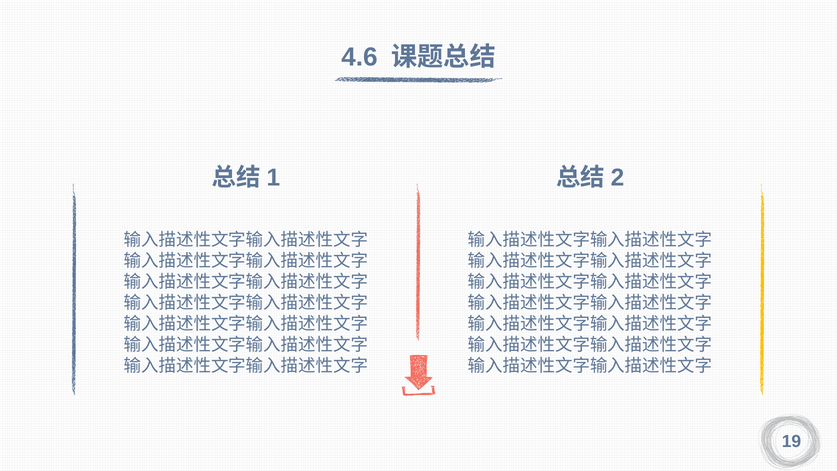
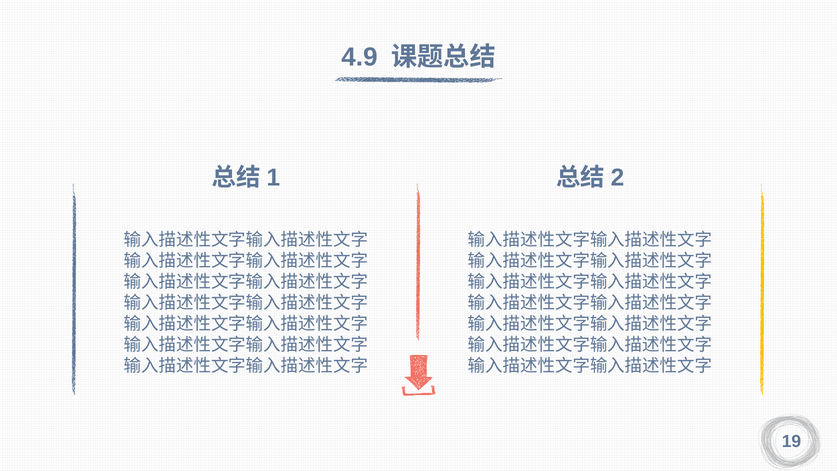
4.6: 4.6 -> 4.9
